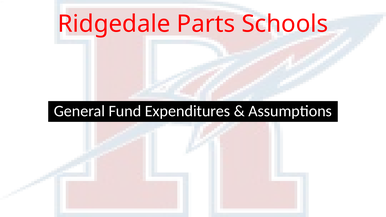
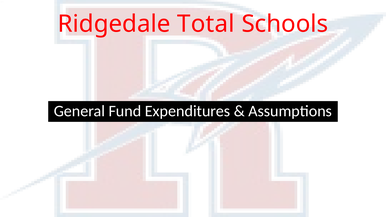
Parts: Parts -> Total
